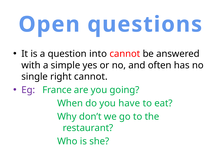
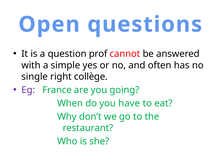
into: into -> prof
right cannot: cannot -> collège
